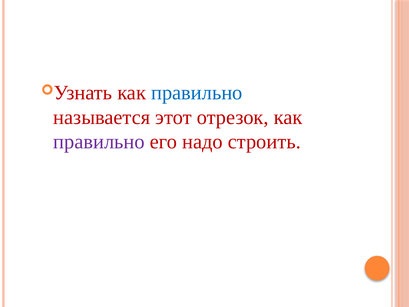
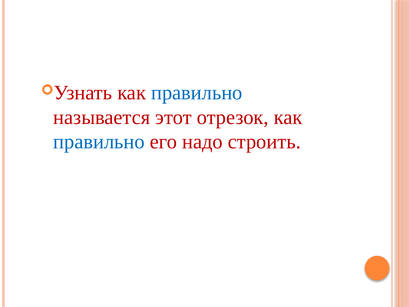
правильно at (99, 142) colour: purple -> blue
